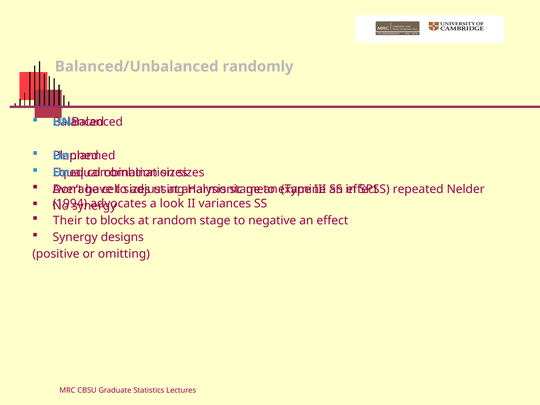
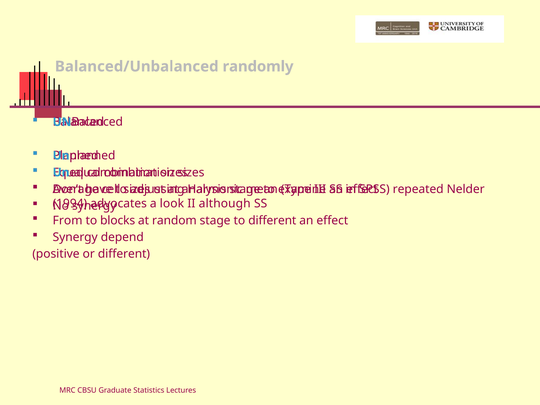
variances: variances -> although
Their: Their -> From
to negative: negative -> different
designs: designs -> depend
or omitting: omitting -> different
